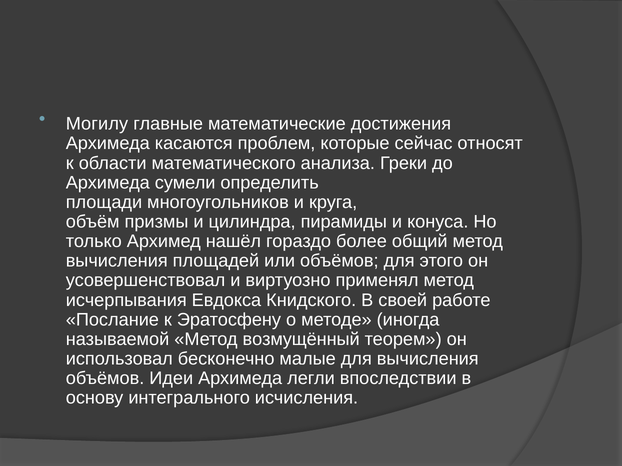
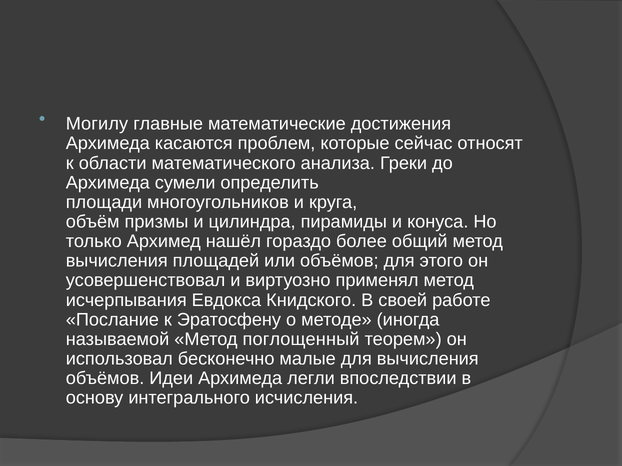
возмущённый: возмущённый -> поглощенный
